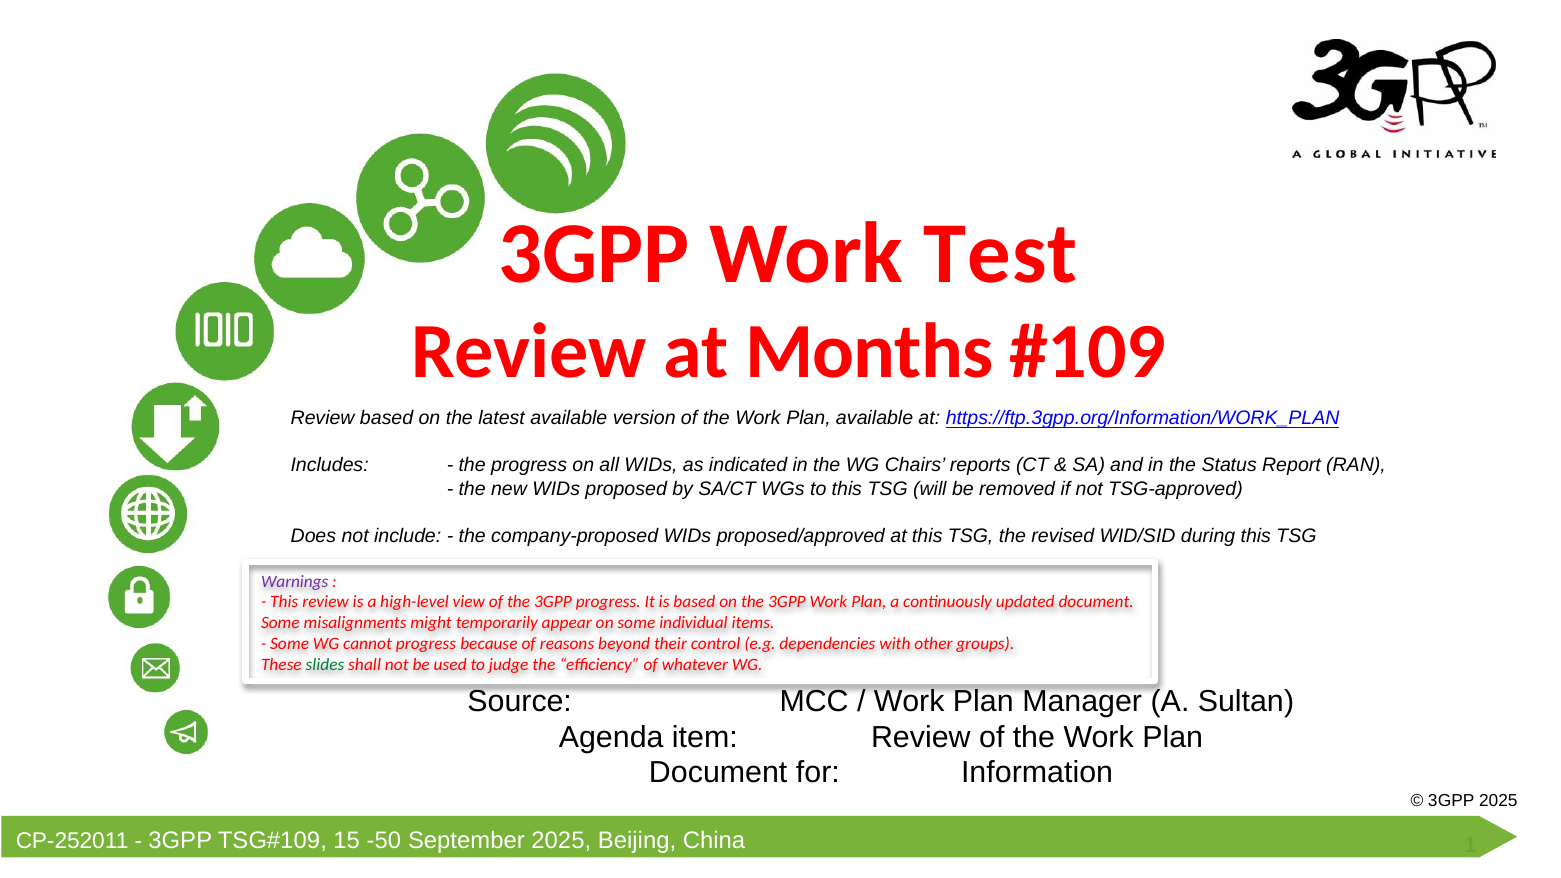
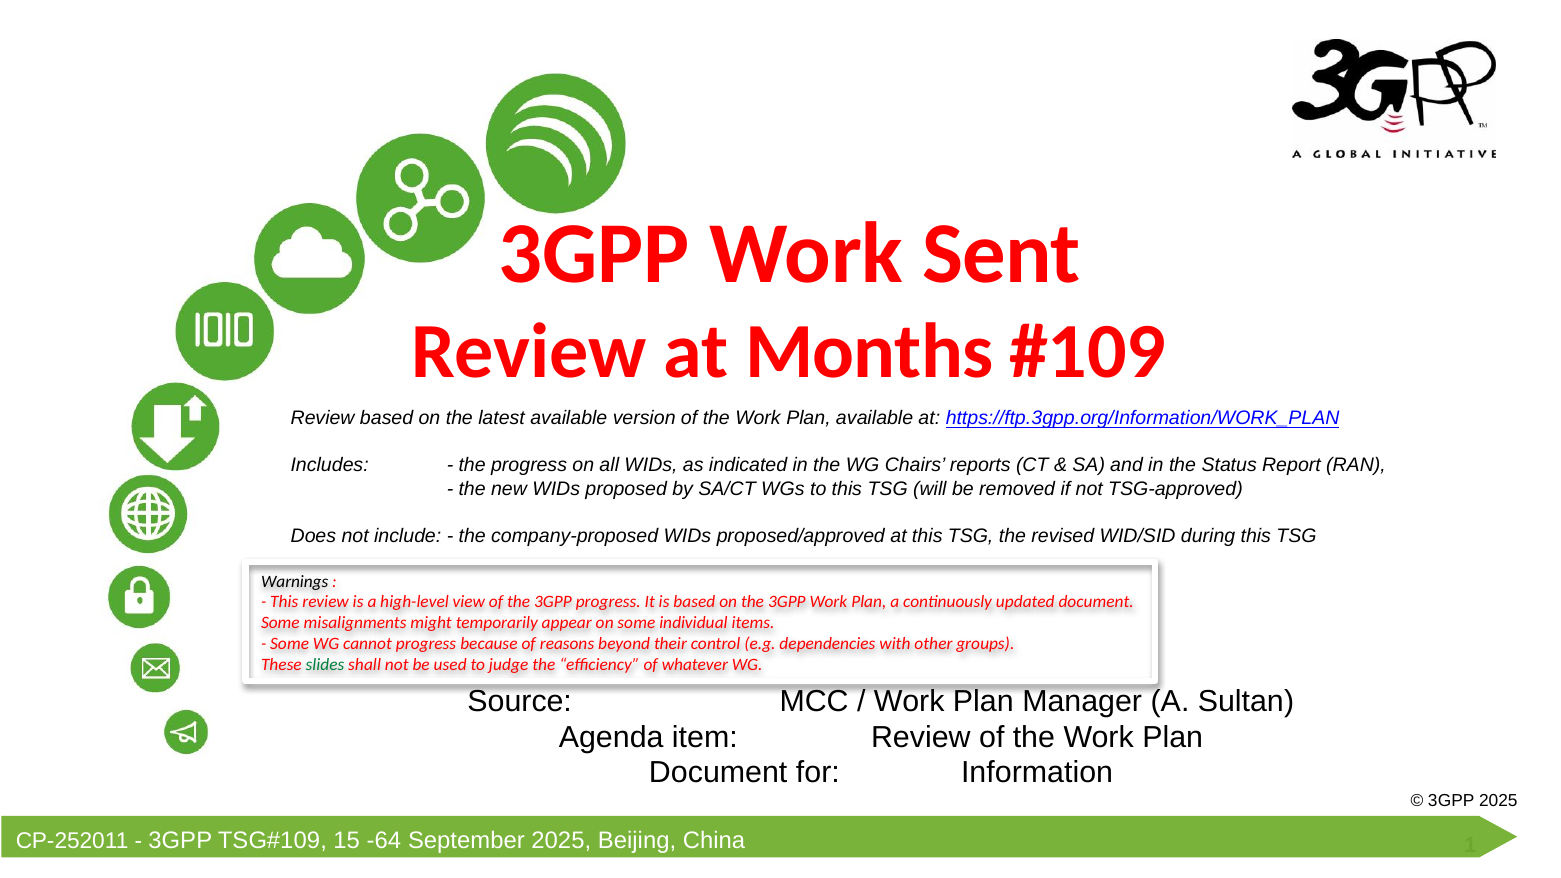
Test: Test -> Sent
Warnings colour: purple -> black
-50: -50 -> -64
